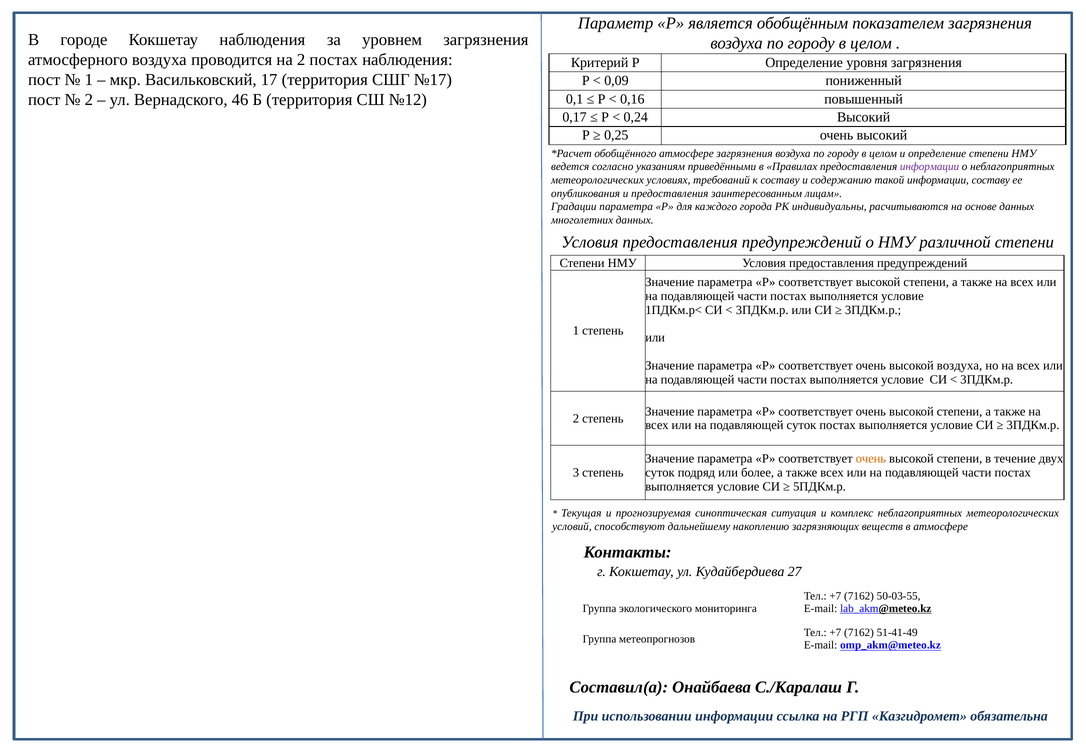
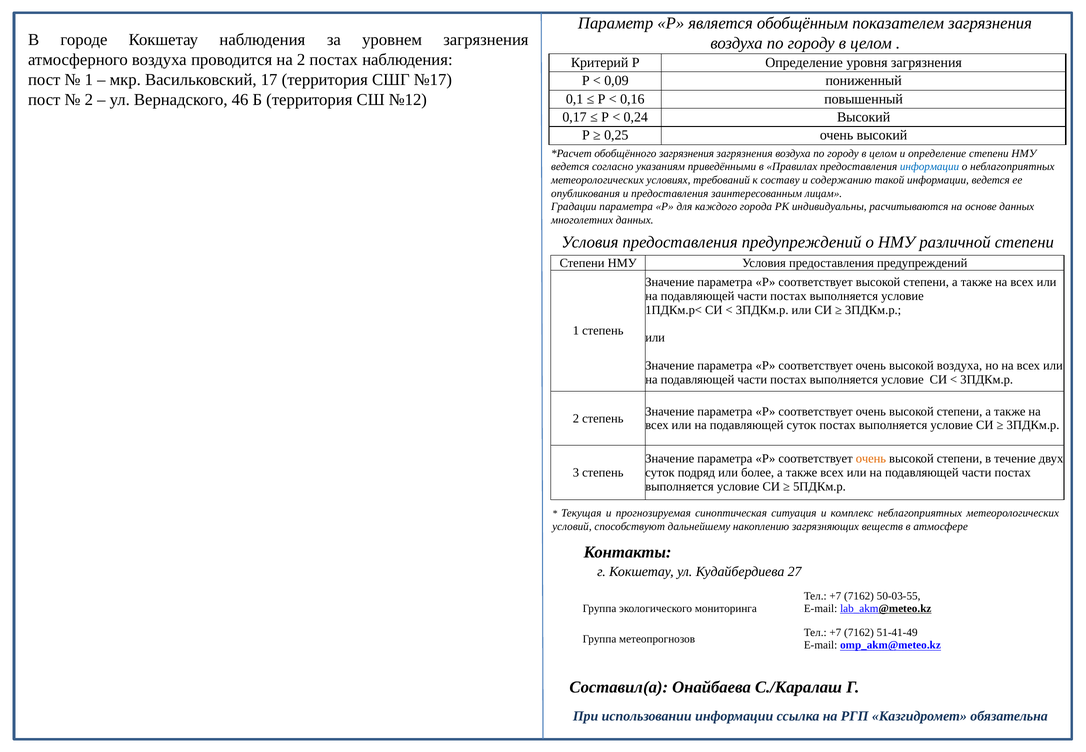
обобщённого атмосфере: атмосфере -> загрязнения
информации at (930, 167) colour: purple -> blue
информации составу: составу -> ведется
